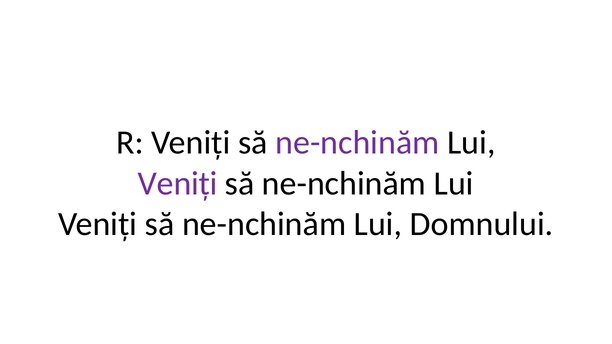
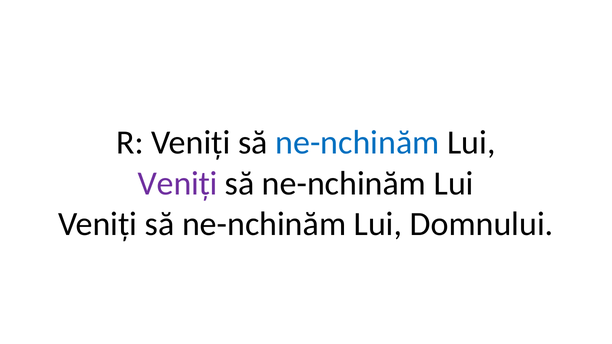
ne-nchinăm at (357, 143) colour: purple -> blue
